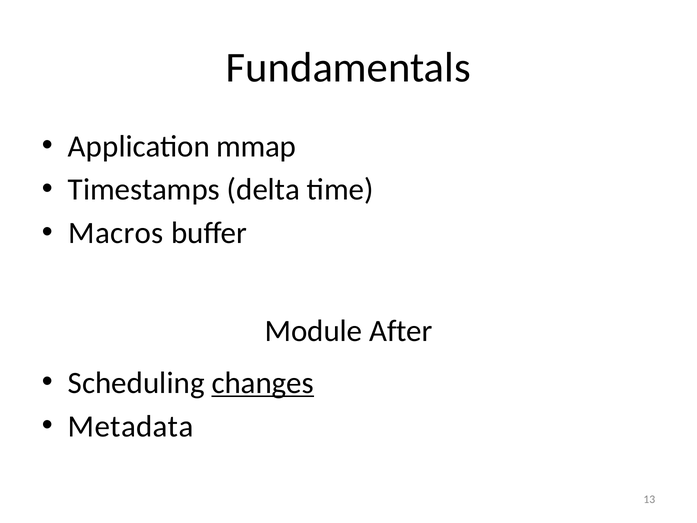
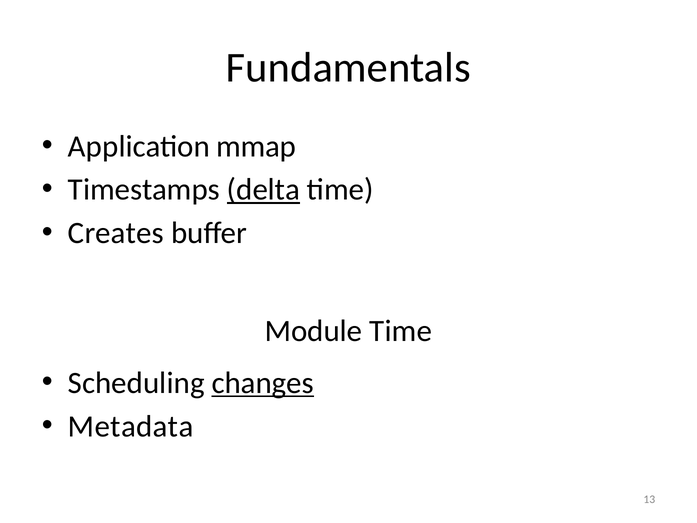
delta underline: none -> present
Macros: Macros -> Creates
Module After: After -> Time
